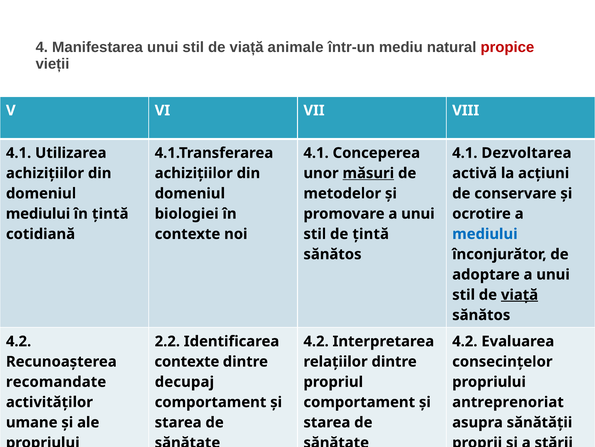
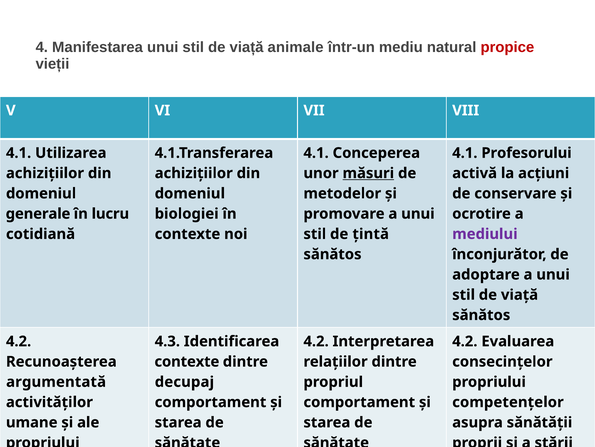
Dezvoltarea: Dezvoltarea -> Profesorului
mediului at (38, 213): mediului -> generale
în țintă: țintă -> lucru
mediului at (485, 234) colour: blue -> purple
viață at (520, 294) underline: present -> none
2.2: 2.2 -> 4.3
recomandate: recomandate -> argumentată
antreprenoriat: antreprenoriat -> competențelor
